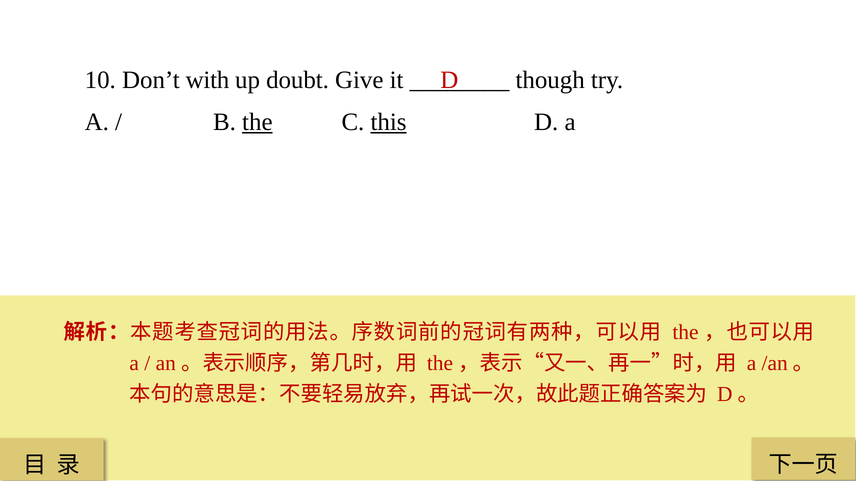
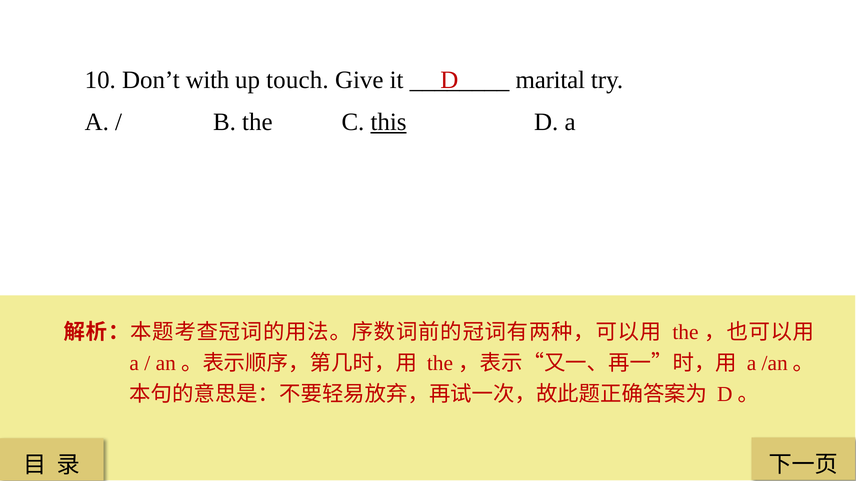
doubt: doubt -> touch
though: though -> marital
the at (257, 122) underline: present -> none
